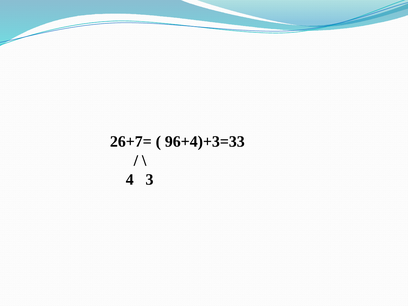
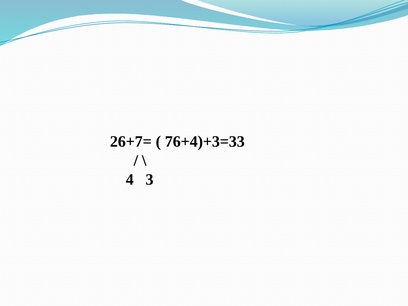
96+4)+3=33: 96+4)+3=33 -> 76+4)+3=33
